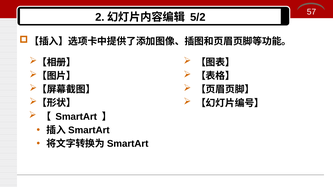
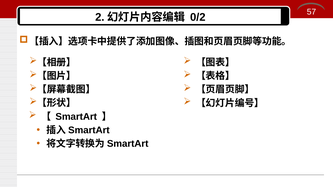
5/2: 5/2 -> 0/2
